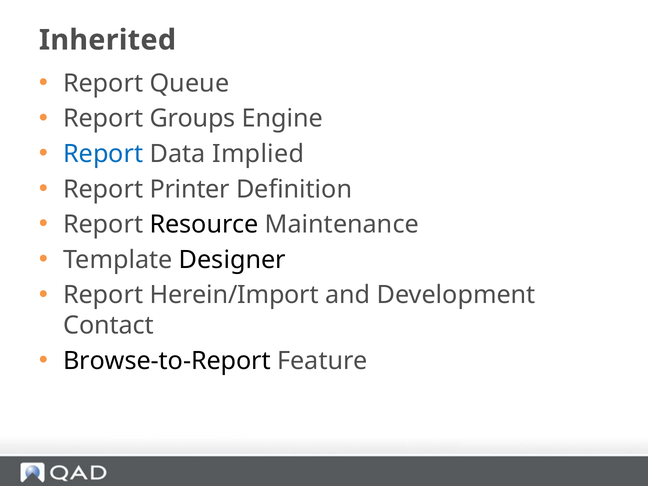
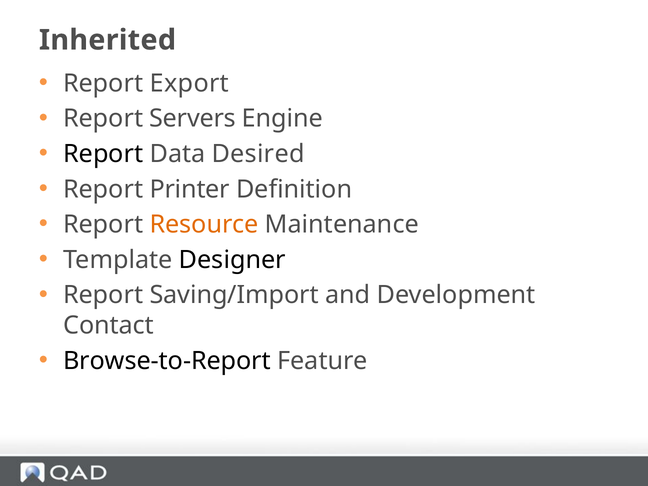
Queue: Queue -> Export
Groups: Groups -> Servers
Report at (103, 154) colour: blue -> black
Implied: Implied -> Desired
Resource colour: black -> orange
Herein/Import: Herein/Import -> Saving/Import
